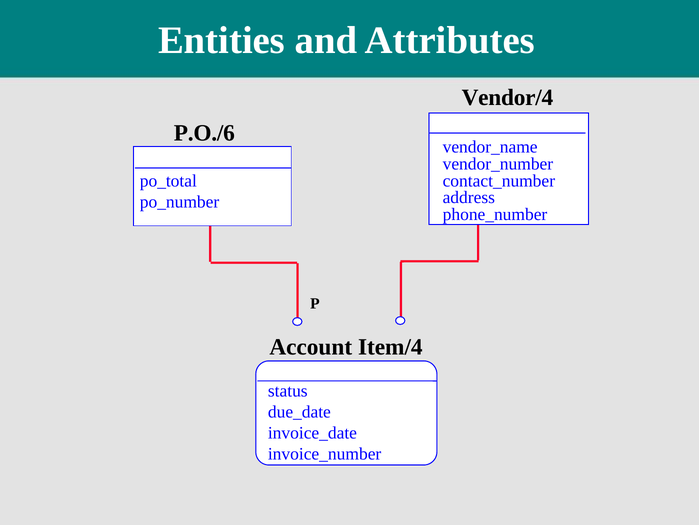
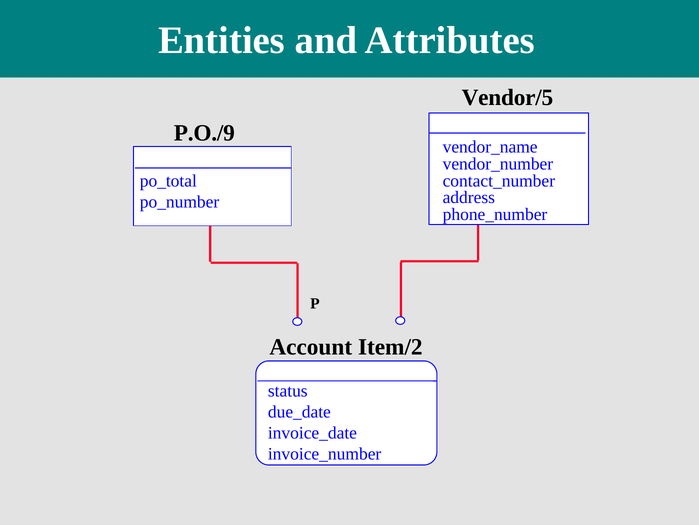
Vendor/4: Vendor/4 -> Vendor/5
P.O./6: P.O./6 -> P.O./9
Item/4: Item/4 -> Item/2
